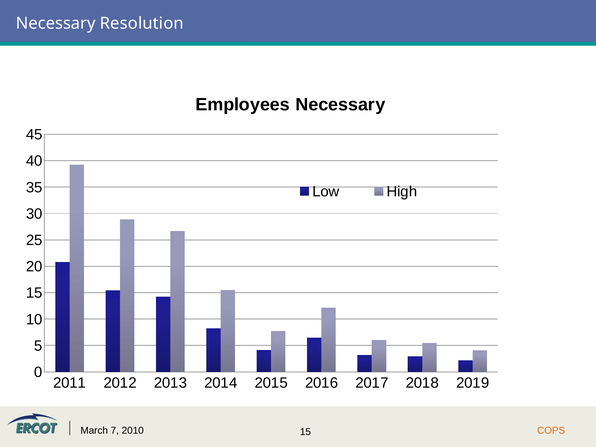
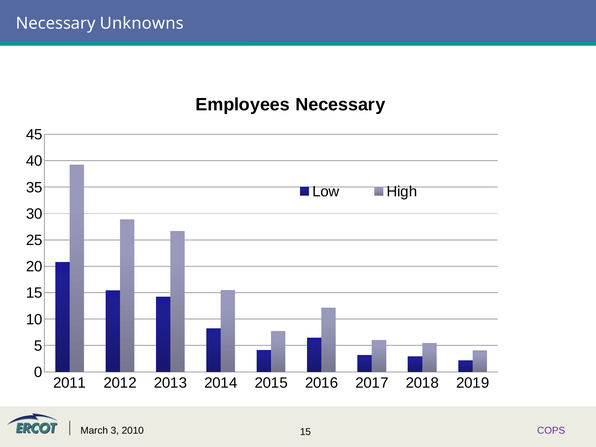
Resolution: Resolution -> Unknowns
7: 7 -> 3
COPS colour: orange -> purple
